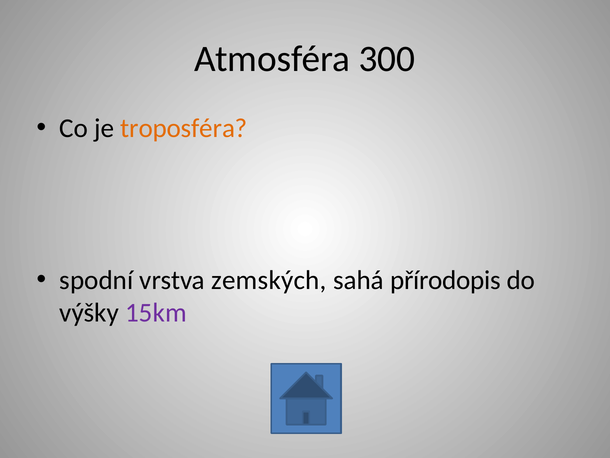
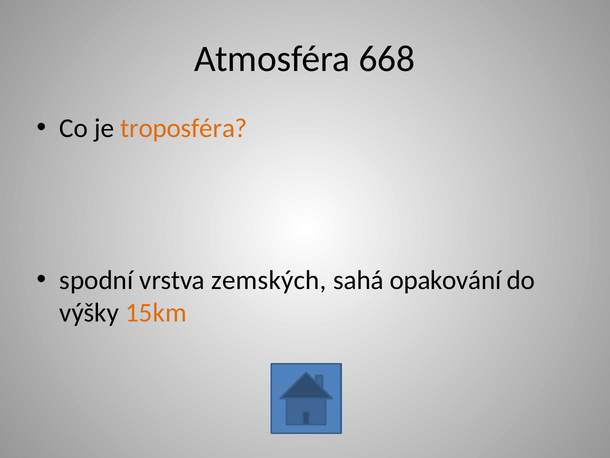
300: 300 -> 668
přírodopis: přírodopis -> opakování
15km colour: purple -> orange
